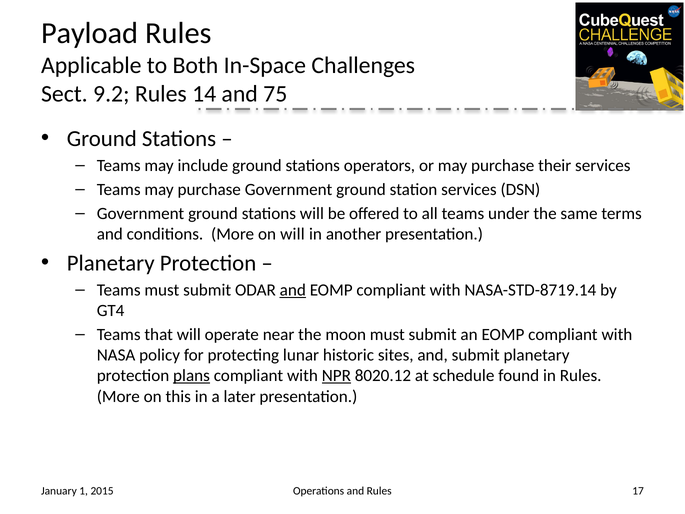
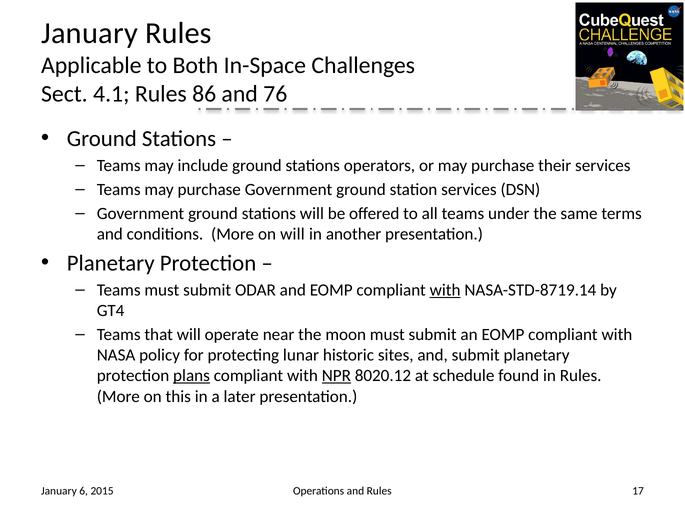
Payload at (90, 33): Payload -> January
9.2: 9.2 -> 4.1
14: 14 -> 86
75: 75 -> 76
and at (293, 290) underline: present -> none
with at (445, 290) underline: none -> present
1: 1 -> 6
